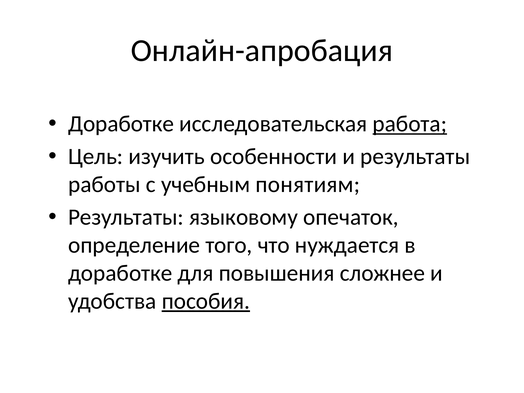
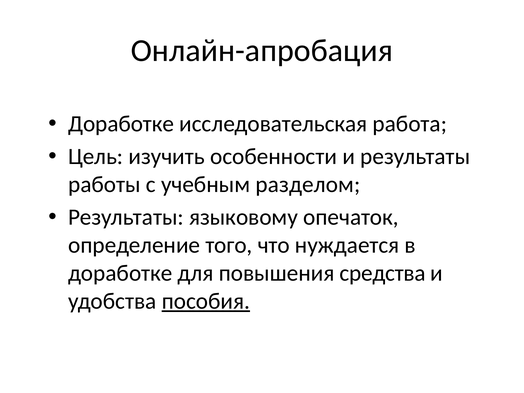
работа underline: present -> none
понятиям: понятиям -> разделом
сложнее: сложнее -> средства
